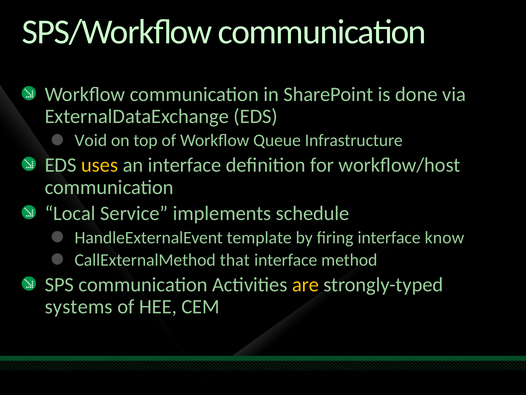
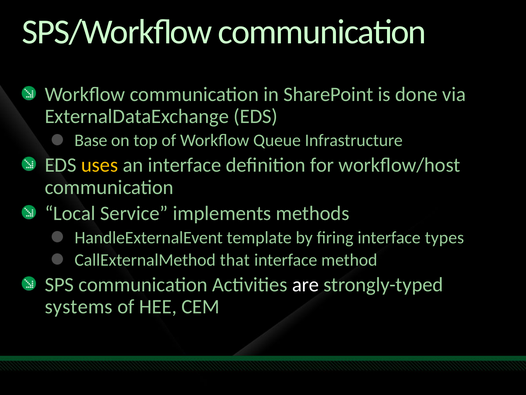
Void: Void -> Base
schedule: schedule -> methods
know: know -> types
are colour: yellow -> white
